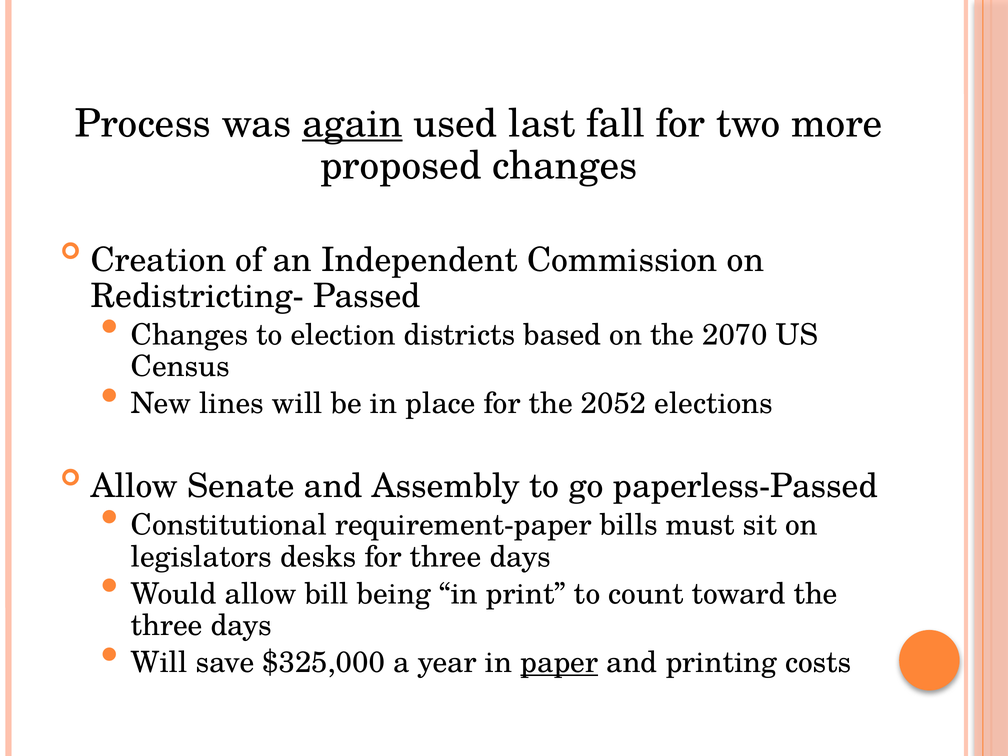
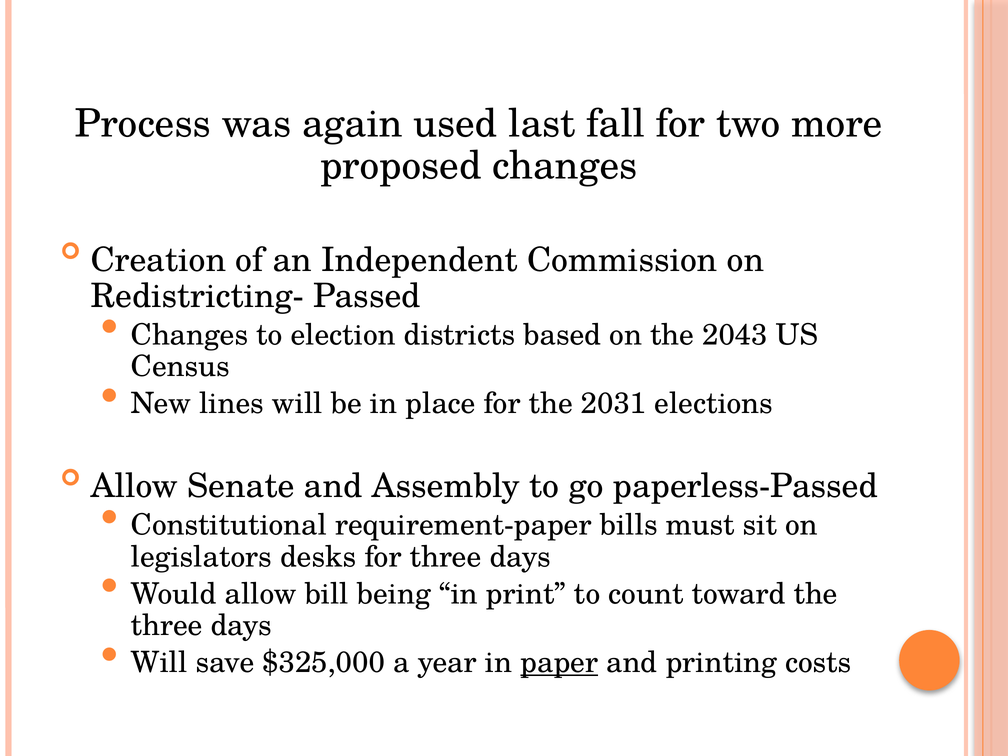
again underline: present -> none
2070: 2070 -> 2043
2052: 2052 -> 2031
